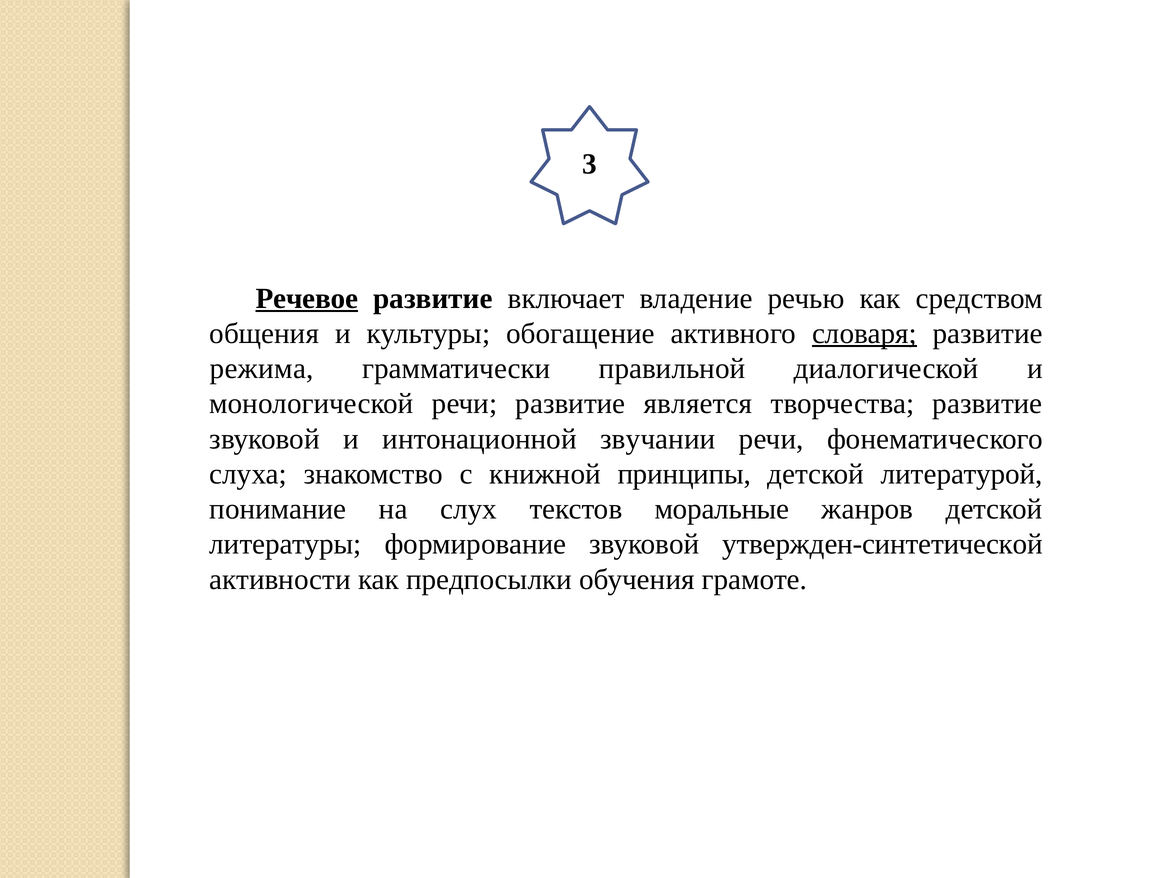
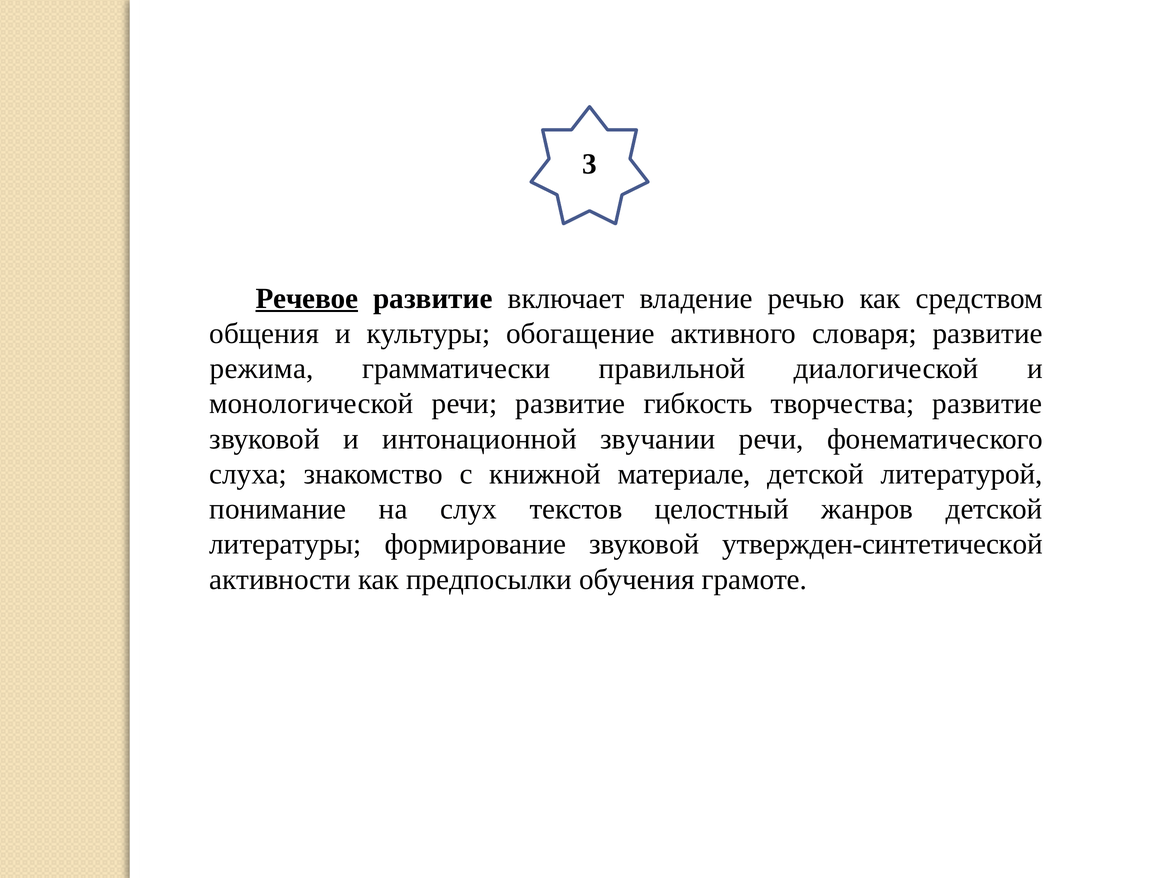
словаря underline: present -> none
является: является -> гибкость
принципы: принципы -> материале
моральные: моральные -> целостный
